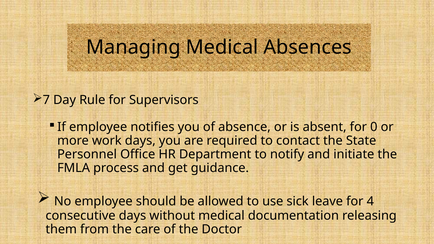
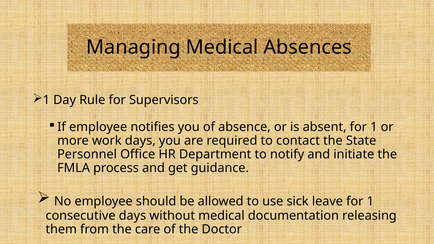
7 at (46, 100): 7 -> 1
absent for 0: 0 -> 1
leave for 4: 4 -> 1
